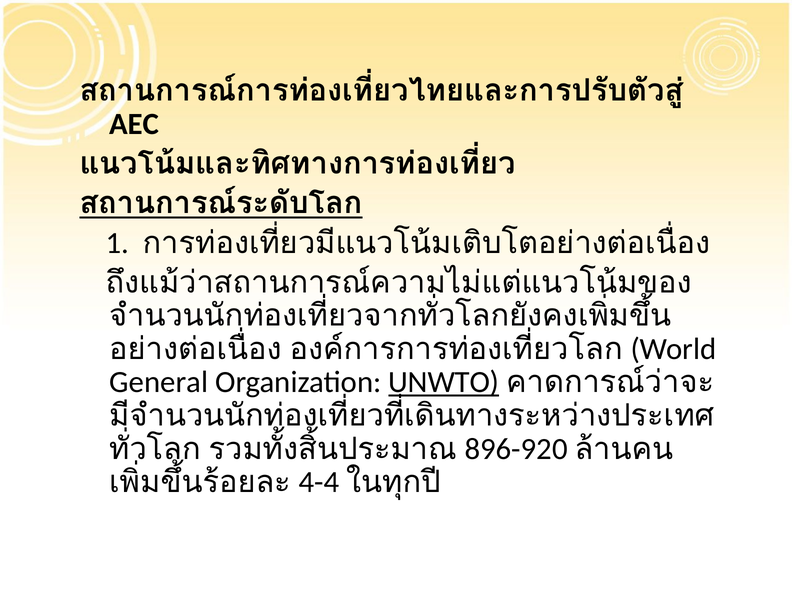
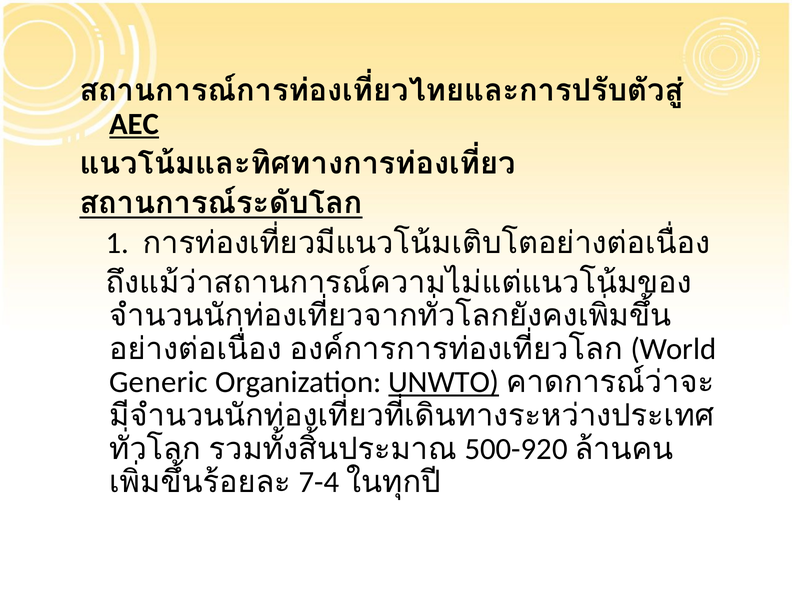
AEC underline: none -> present
General: General -> Generic
896-920: 896-920 -> 500-920
4-4: 4-4 -> 7-4
